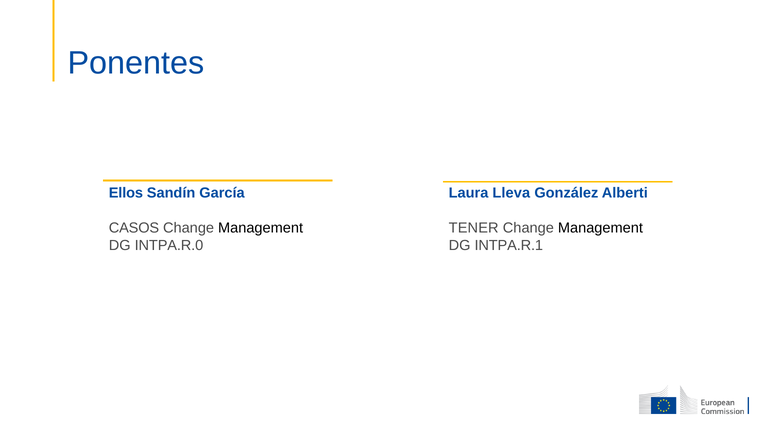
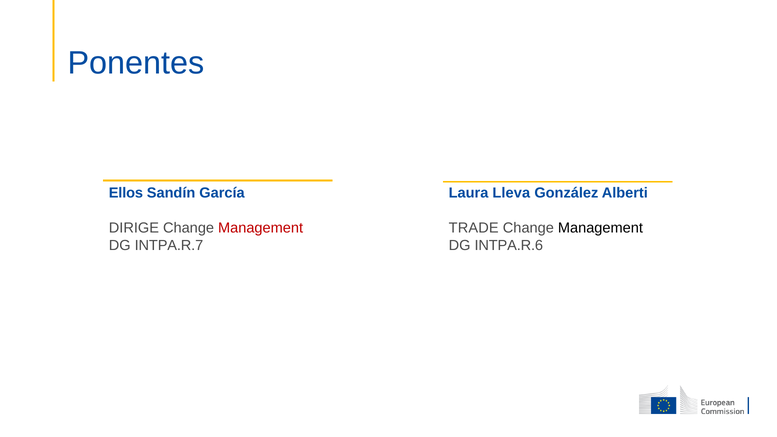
CASOS: CASOS -> DIRIGE
Management at (261, 228) colour: black -> red
TENER: TENER -> TRADE
INTPA.R.0: INTPA.R.0 -> INTPA.R.7
INTPA.R.1: INTPA.R.1 -> INTPA.R.6
